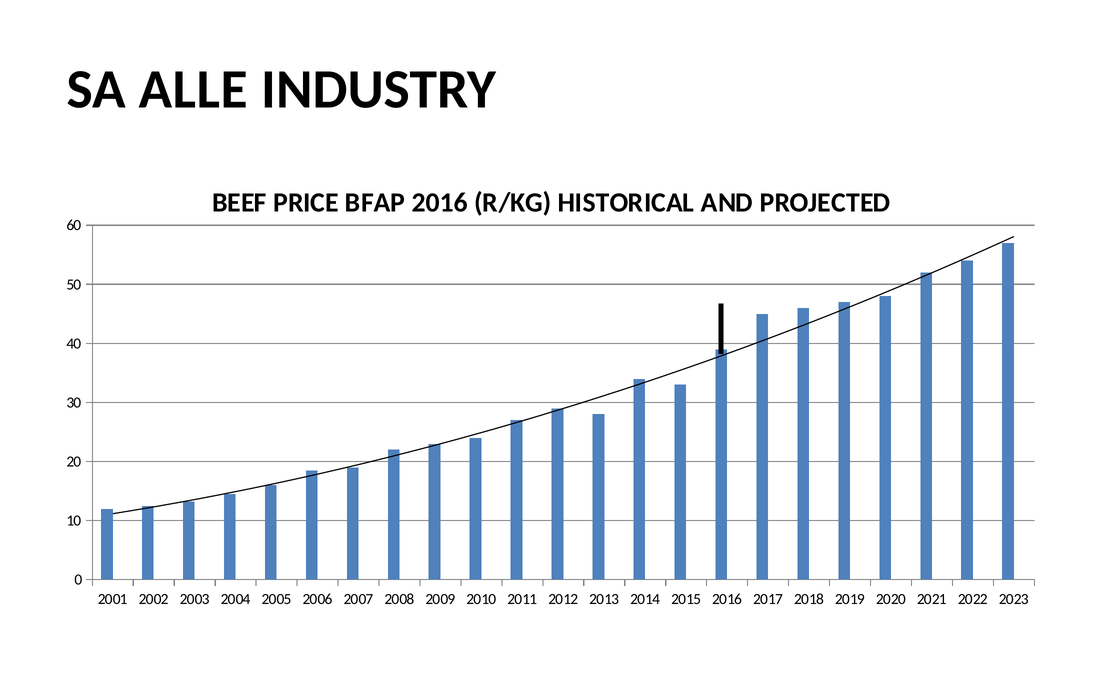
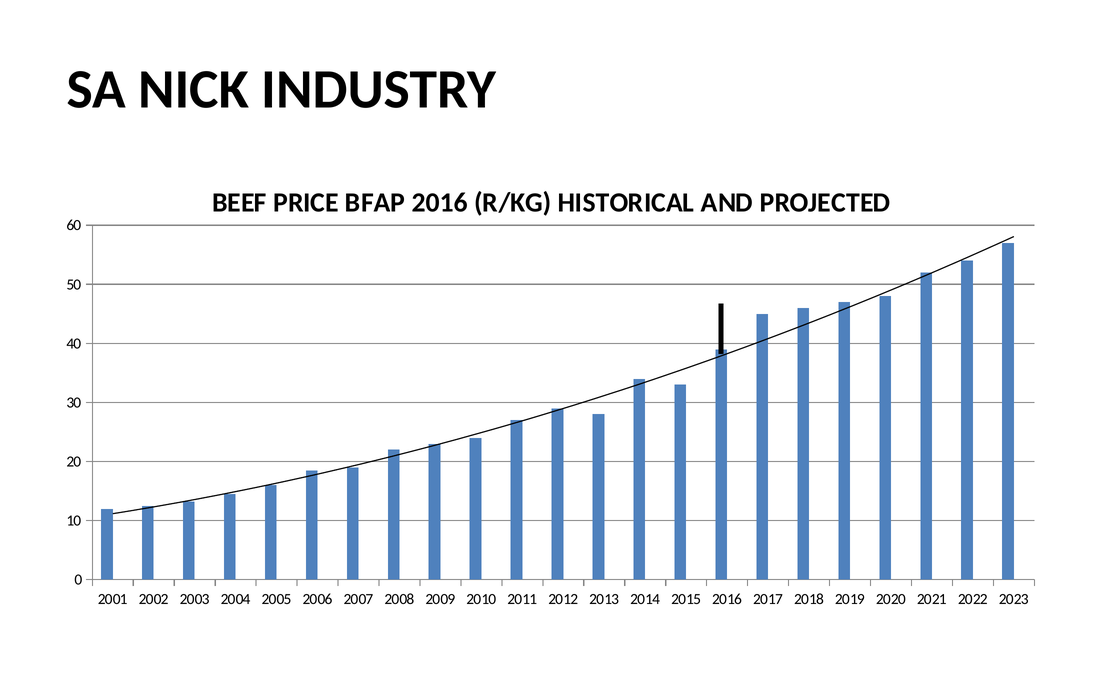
ALLE: ALLE -> NICK
